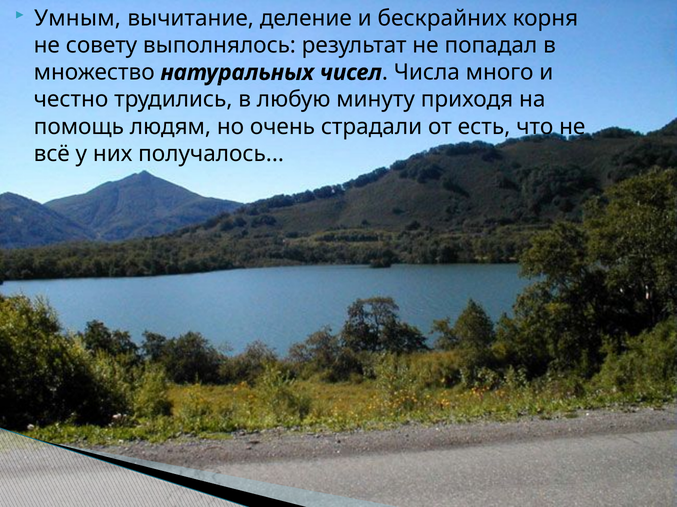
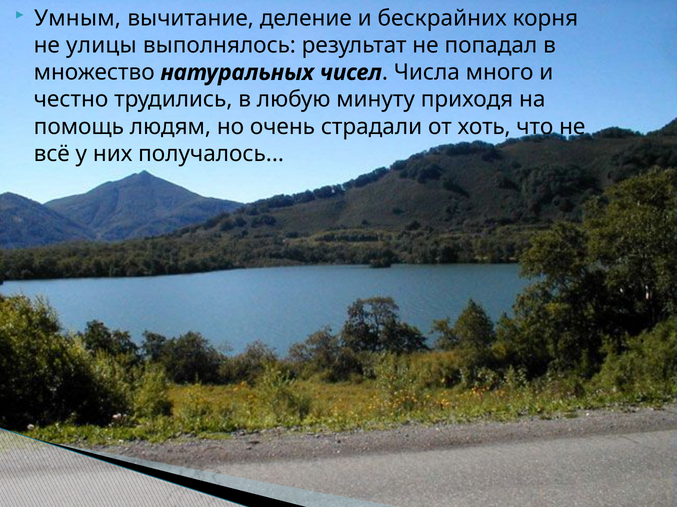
совету: совету -> улицы
есть: есть -> хоть
